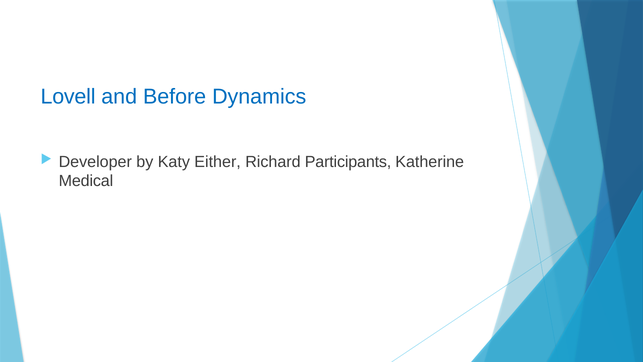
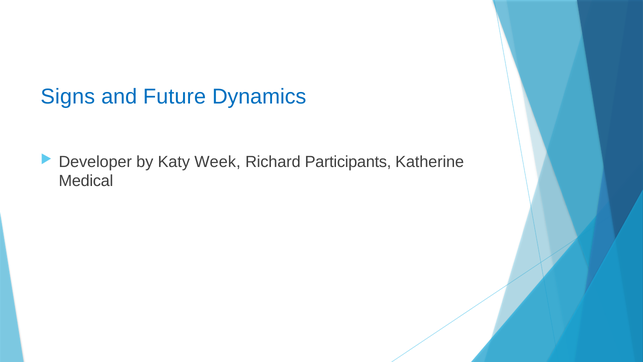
Lovell: Lovell -> Signs
Before: Before -> Future
Either: Either -> Week
